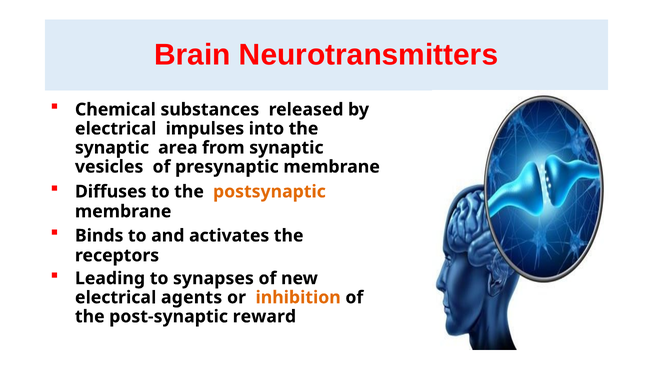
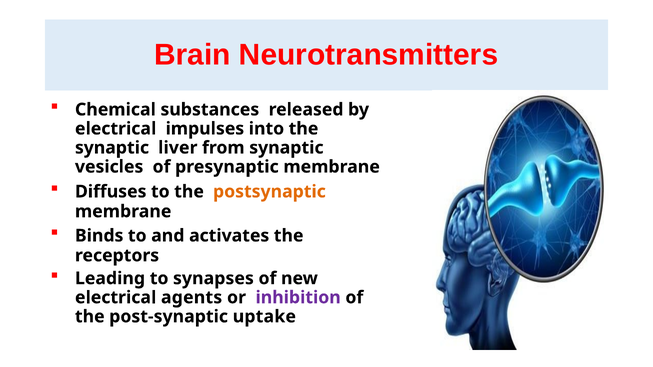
area: area -> liver
inhibition colour: orange -> purple
reward: reward -> uptake
